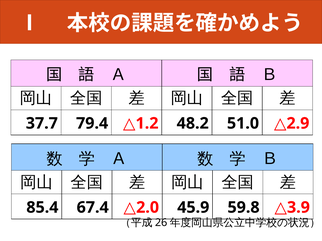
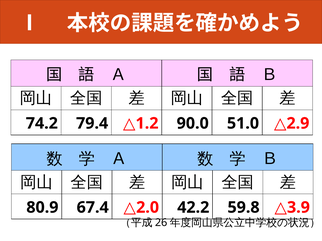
37.7: 37.7 -> 74.2
48.2: 48.2 -> 90.0
85.4: 85.4 -> 80.9
45.9: 45.9 -> 42.2
